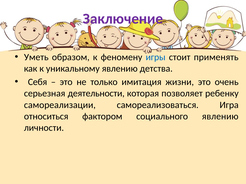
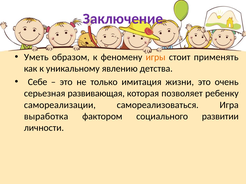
игры colour: blue -> orange
Себя: Себя -> Себе
деятельности: деятельности -> развивающая
относиться: относиться -> выработка
социального явлению: явлению -> развитии
